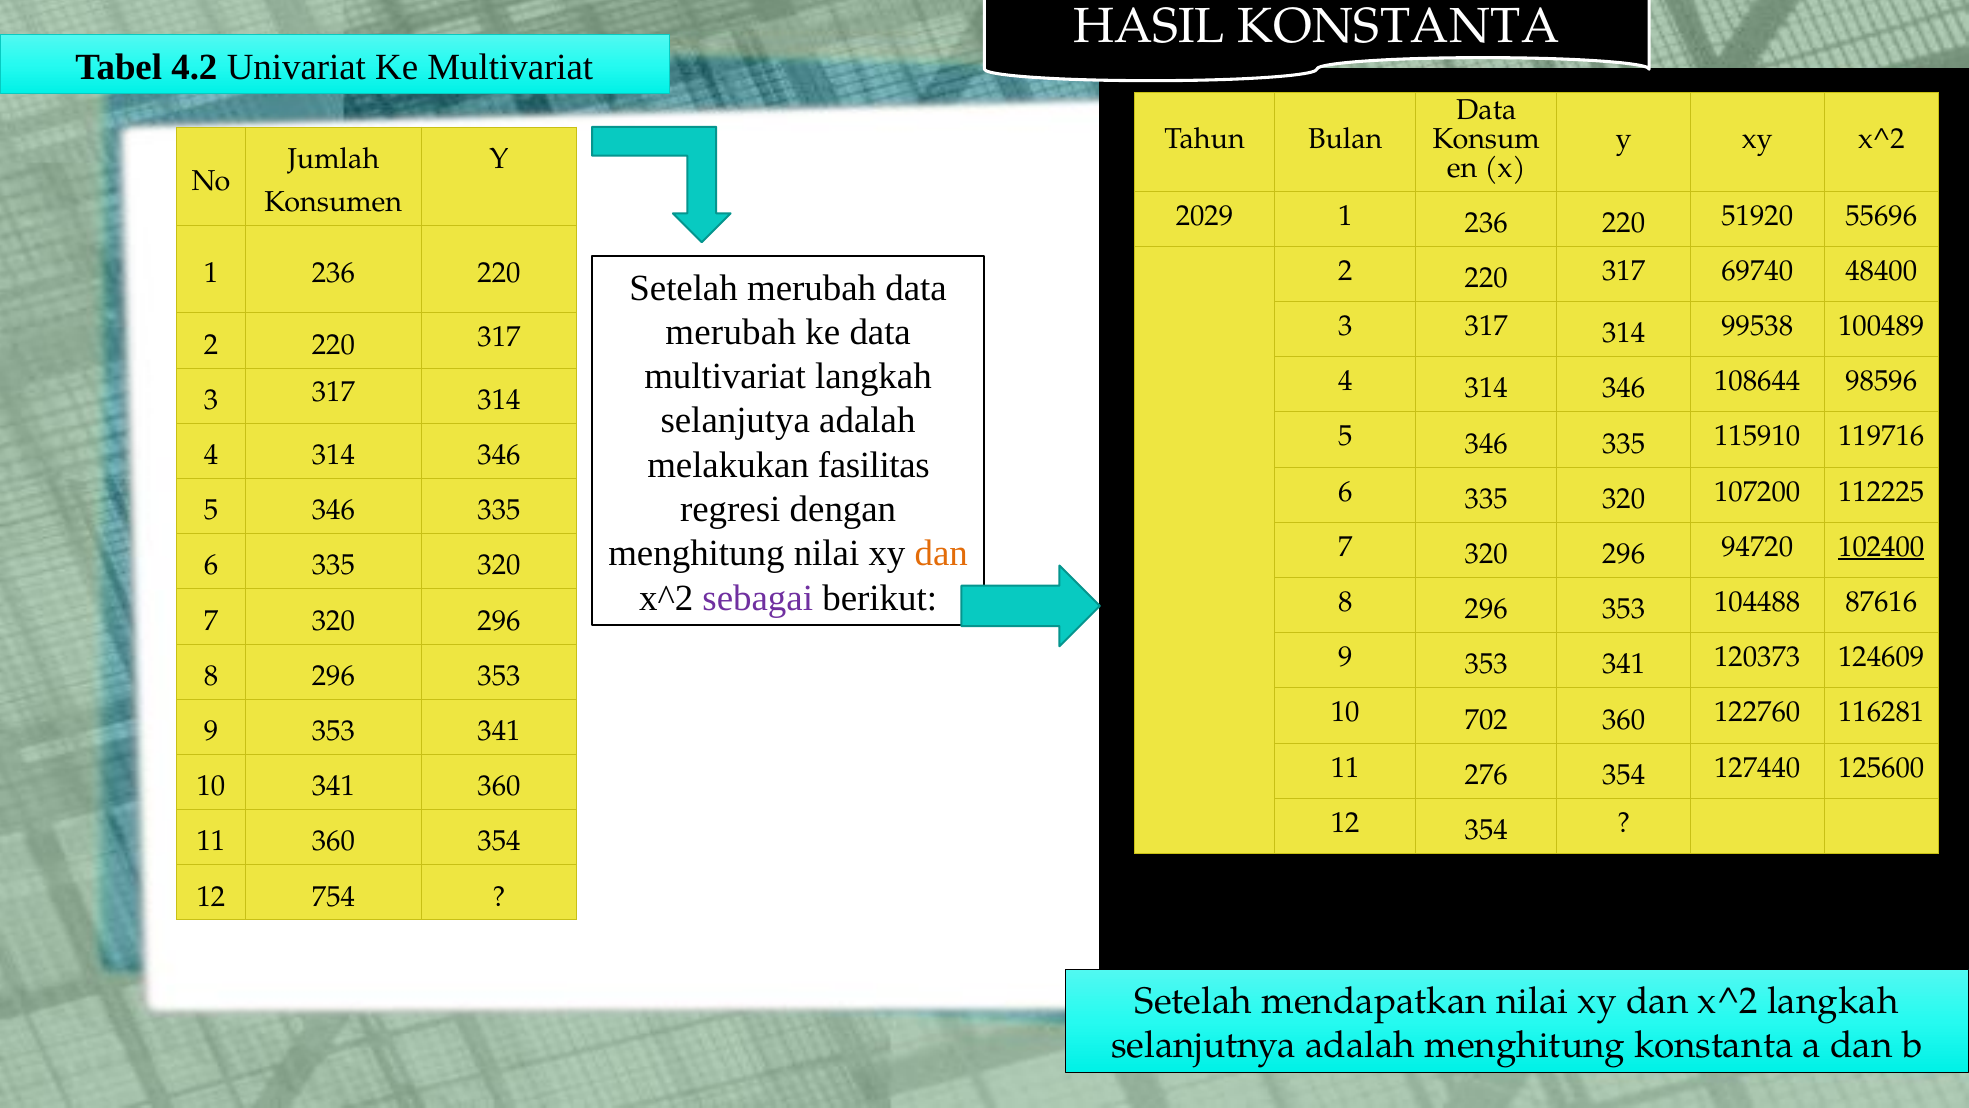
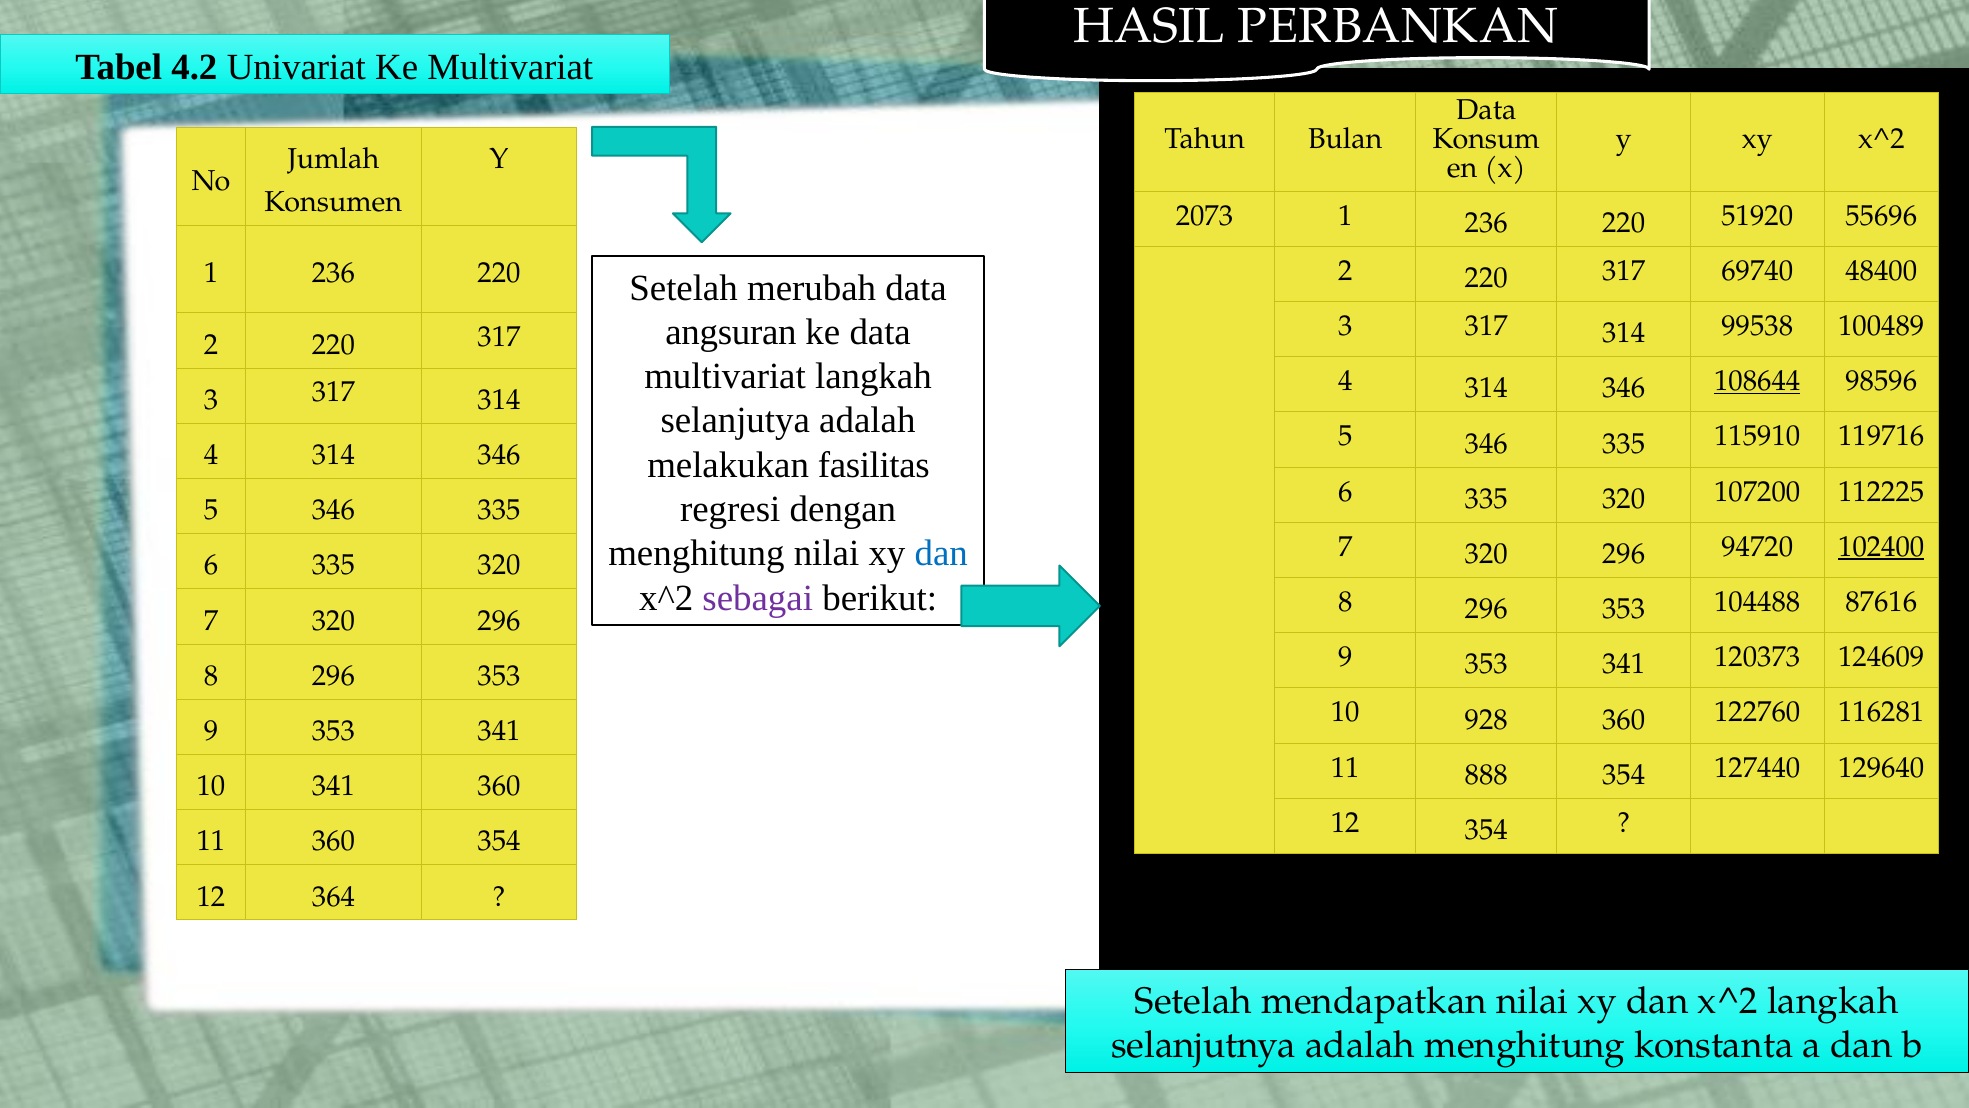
HASIL KONSTANTA: KONSTANTA -> PERBANKAN
2029: 2029 -> 2073
merubah at (731, 332): merubah -> angsuran
108644 underline: none -> present
dan at (941, 554) colour: orange -> blue
702: 702 -> 928
276: 276 -> 888
125600: 125600 -> 129640
754: 754 -> 364
